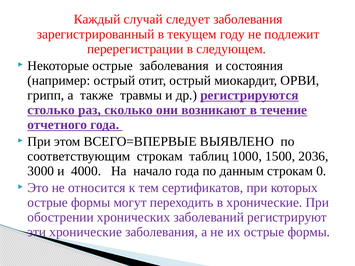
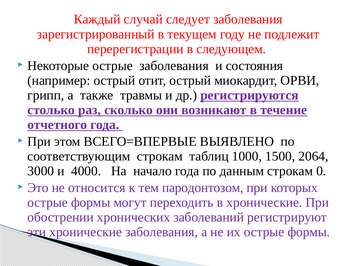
2036: 2036 -> 2064
сертификатов: сертификатов -> пародонтозом
